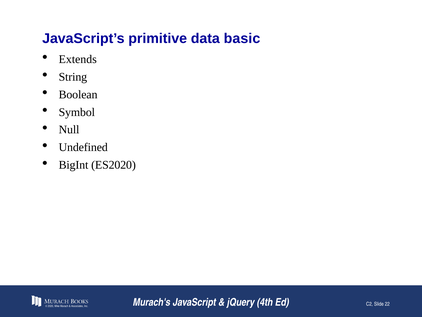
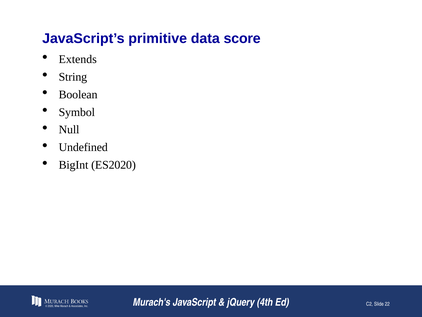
basic: basic -> score
